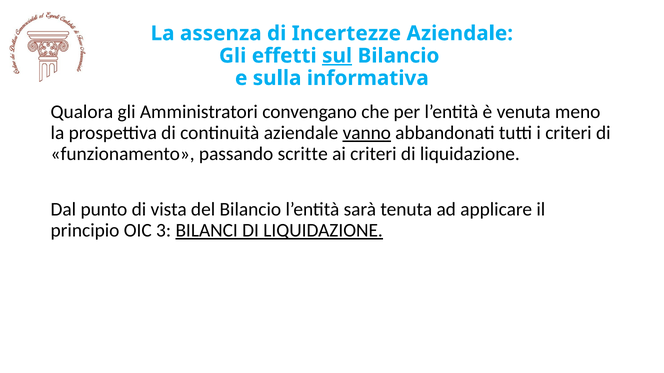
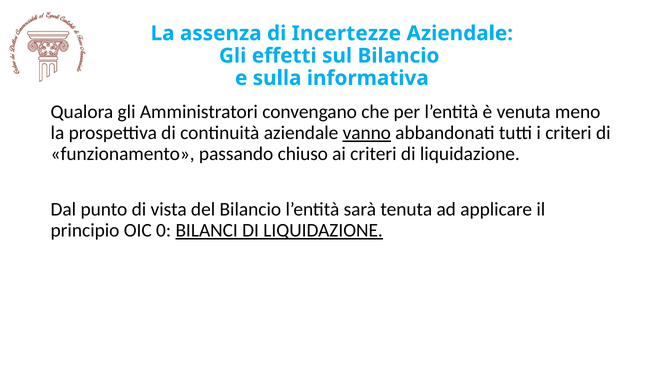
sul underline: present -> none
scritte: scritte -> chiuso
3: 3 -> 0
